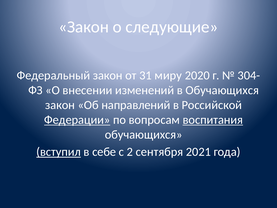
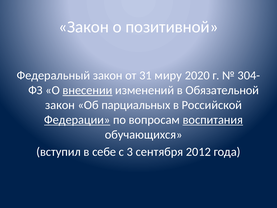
следующие: следующие -> позитивной
внесении underline: none -> present
в Обучающихся: Обучающихся -> Обязательной
направлений: направлений -> парциальных
вступил underline: present -> none
2: 2 -> 3
2021: 2021 -> 2012
